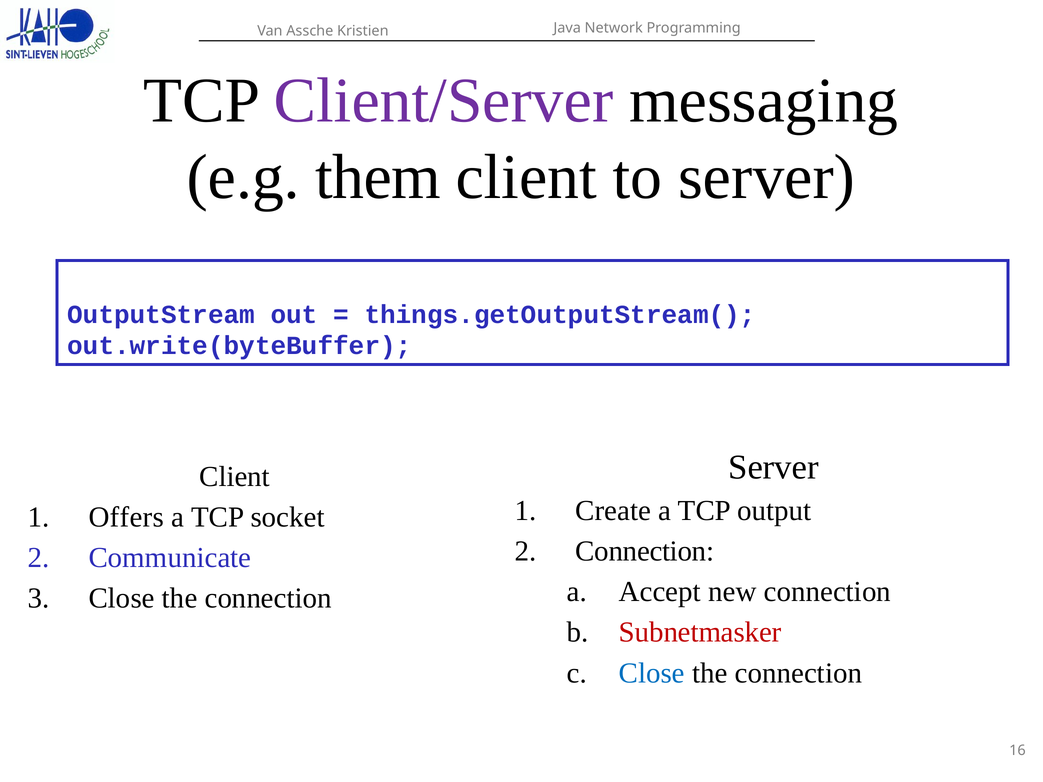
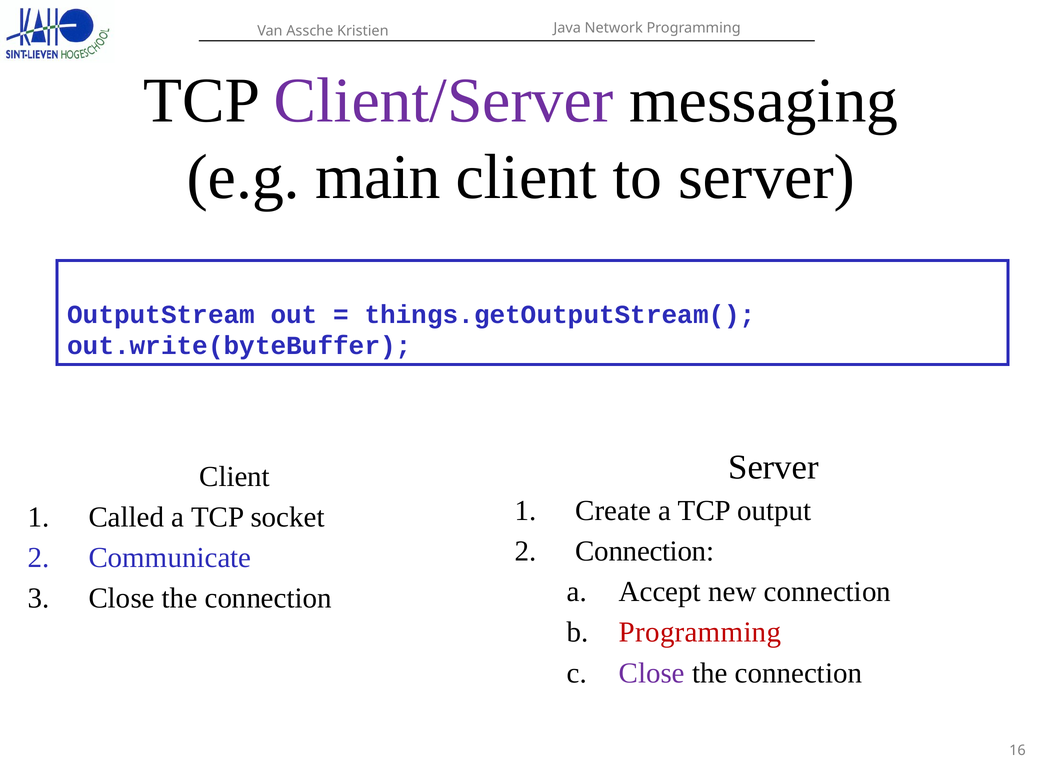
them: them -> main
Offers: Offers -> Called
Subnetmasker at (700, 633): Subnetmasker -> Programming
Close at (652, 673) colour: blue -> purple
